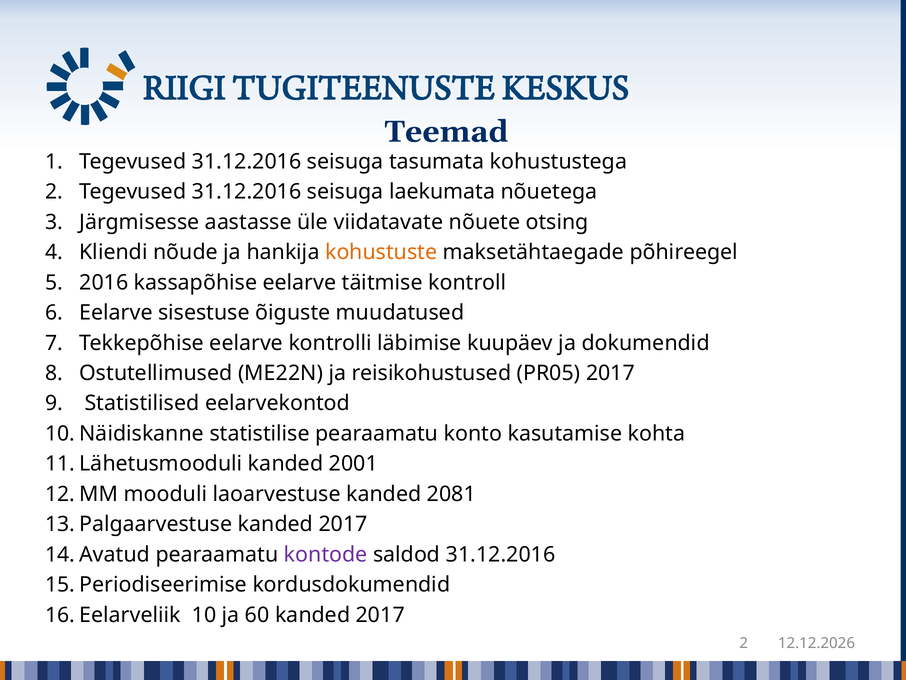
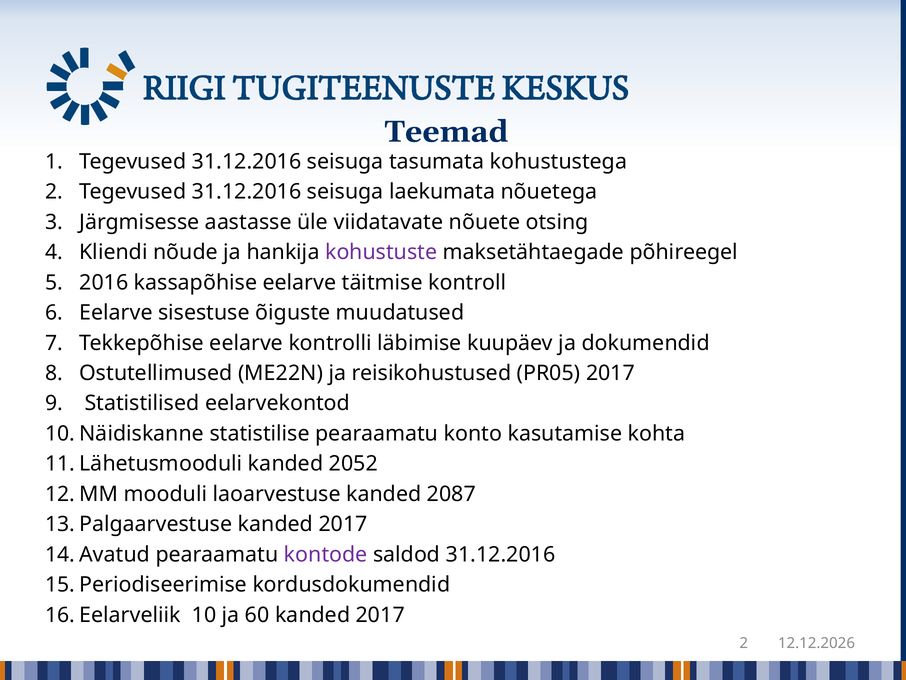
kohustuste colour: orange -> purple
2001: 2001 -> 2052
2081: 2081 -> 2087
